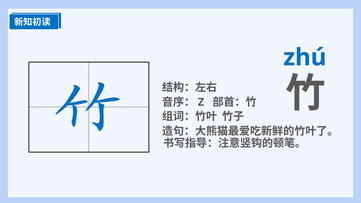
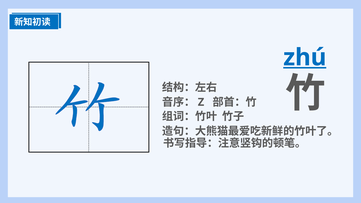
zhú underline: none -> present
